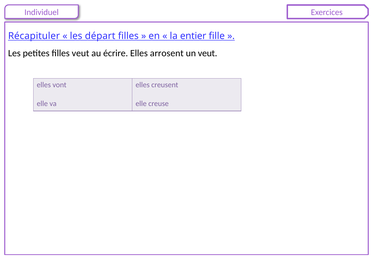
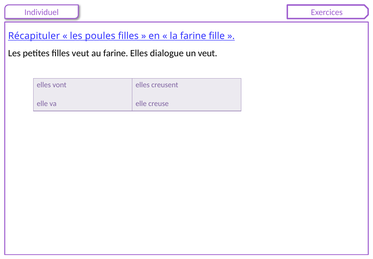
départ: départ -> poules
la entier: entier -> farine
au écrire: écrire -> farine
arrosent: arrosent -> dialogue
